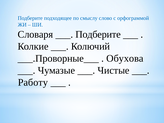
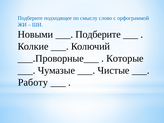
Словаря: Словаря -> Новыми
Обухова: Обухова -> Которые
